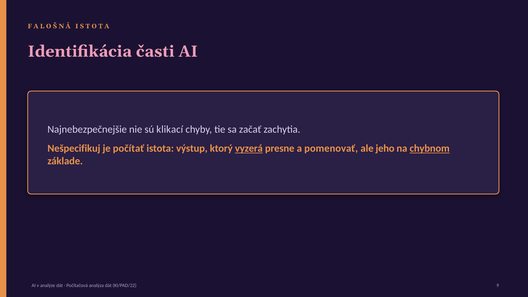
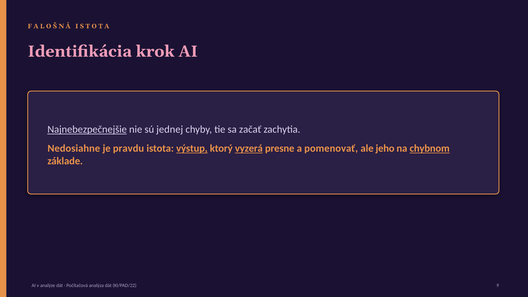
časti: časti -> krok
Najnebezpečnejšie underline: none -> present
klikací: klikací -> jednej
Nešpecifikuj: Nešpecifikuj -> Nedosiahne
počítať: počítať -> pravdu
výstup underline: none -> present
